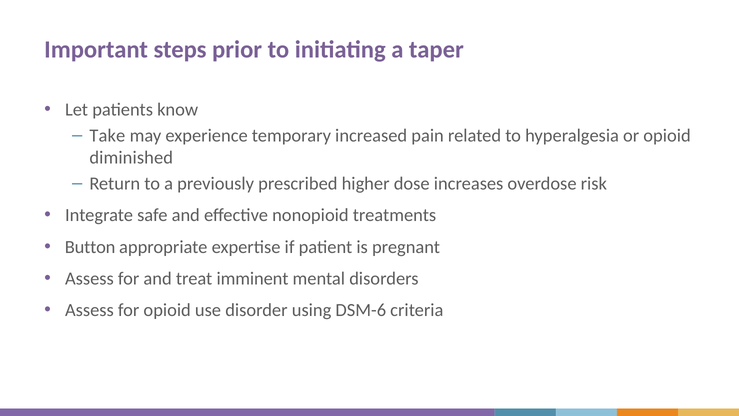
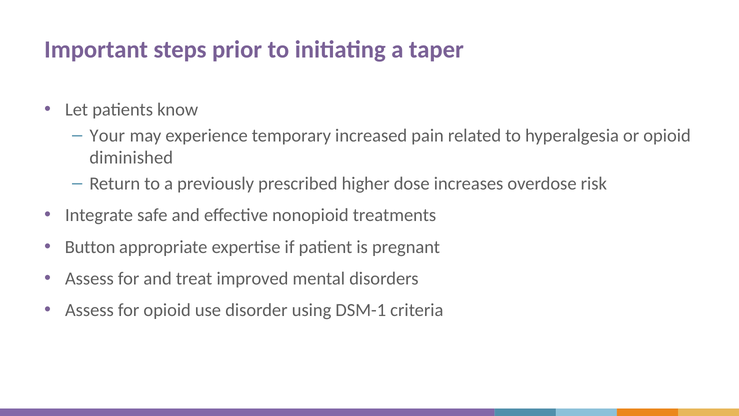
Take: Take -> Your
imminent: imminent -> improved
DSM-6: DSM-6 -> DSM-1
